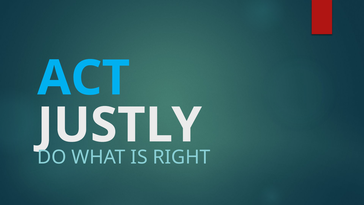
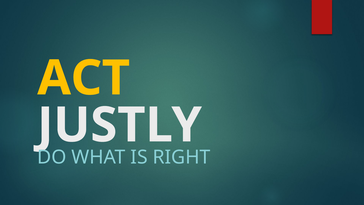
ACT colour: light blue -> yellow
